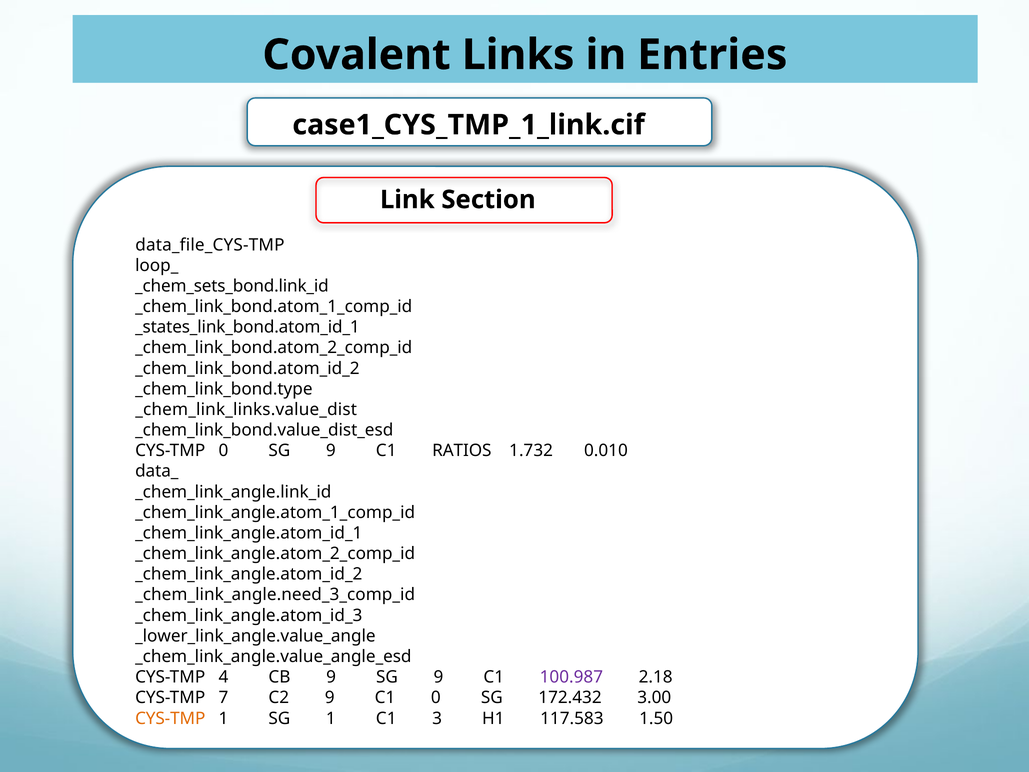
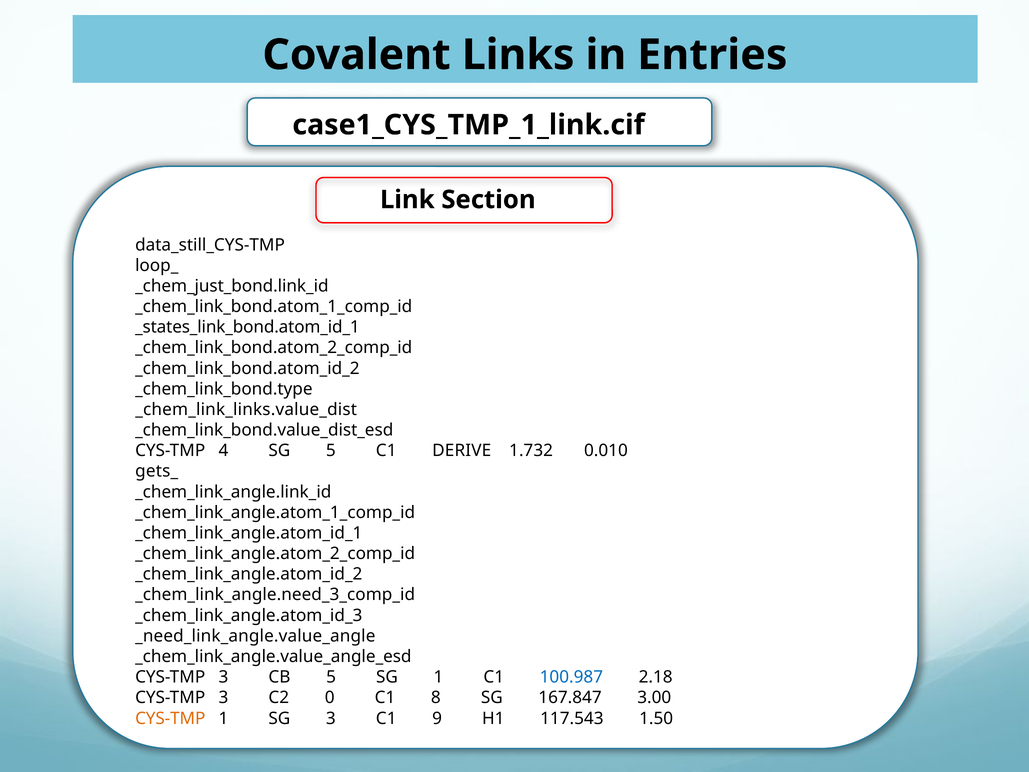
data_file_CYS-TMP: data_file_CYS-TMP -> data_still_CYS-TMP
_chem_sets_bond.link_id: _chem_sets_bond.link_id -> _chem_just_bond.link_id
CYS-TMP 0: 0 -> 4
9 at (331, 451): 9 -> 5
RATIOS: RATIOS -> DERIVE
data_: data_ -> gets_
_lower_link_angle.value_angle: _lower_link_angle.value_angle -> _need_link_angle.value_angle
4 at (223, 677): 4 -> 3
CB 9: 9 -> 5
9 at (438, 677): 9 -> 1
100.987 colour: purple -> blue
7 at (223, 698): 7 -> 3
C2 9: 9 -> 0
C1 0: 0 -> 8
172.432: 172.432 -> 167.847
SG 1: 1 -> 3
3: 3 -> 9
117.583: 117.583 -> 117.543
